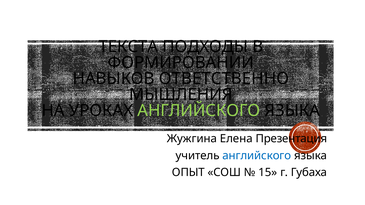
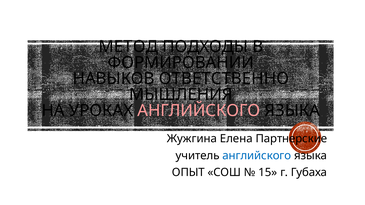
ТЕКСТА: ТЕКСТА -> МЕТОД
АНГЛИЙСКОГО at (199, 111) colour: light green -> pink
Презентация: Презентация -> Партнерские
